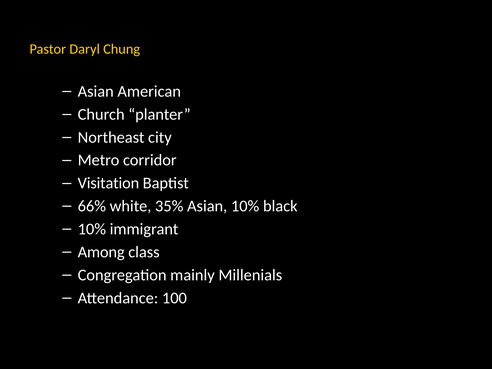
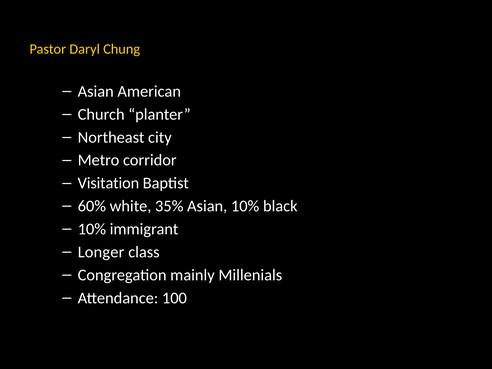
66%: 66% -> 60%
Among: Among -> Longer
